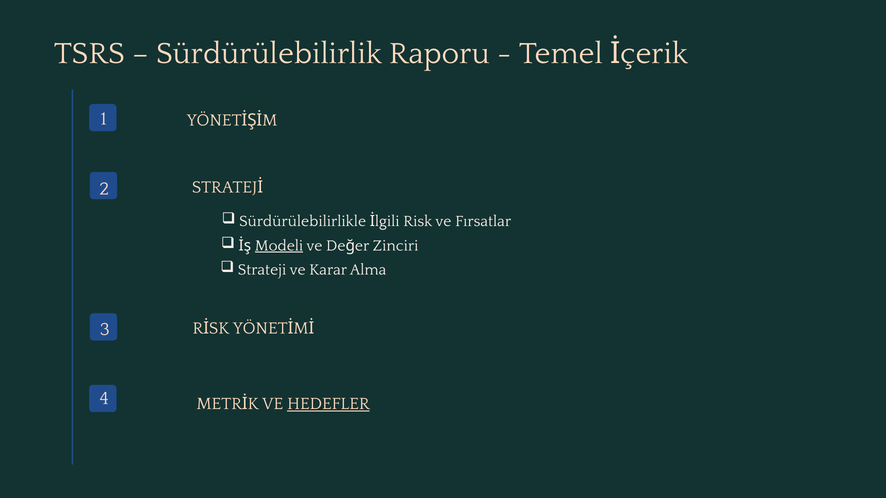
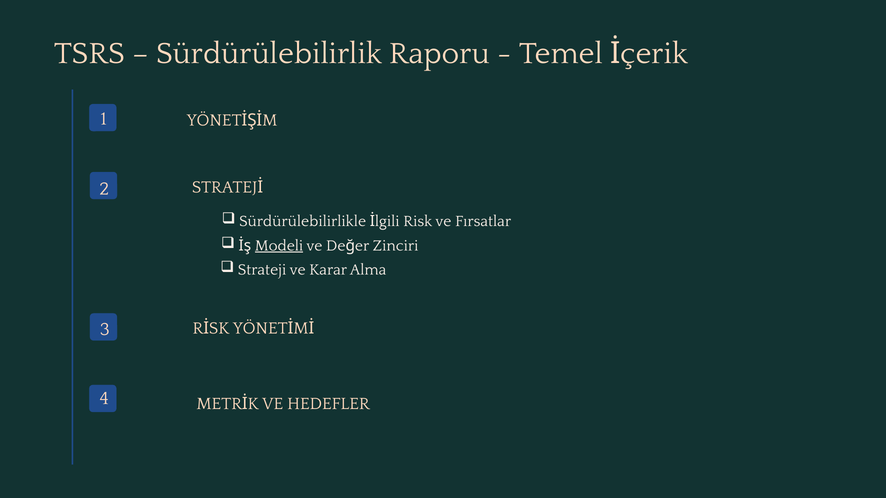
HEDEFLER underline: present -> none
